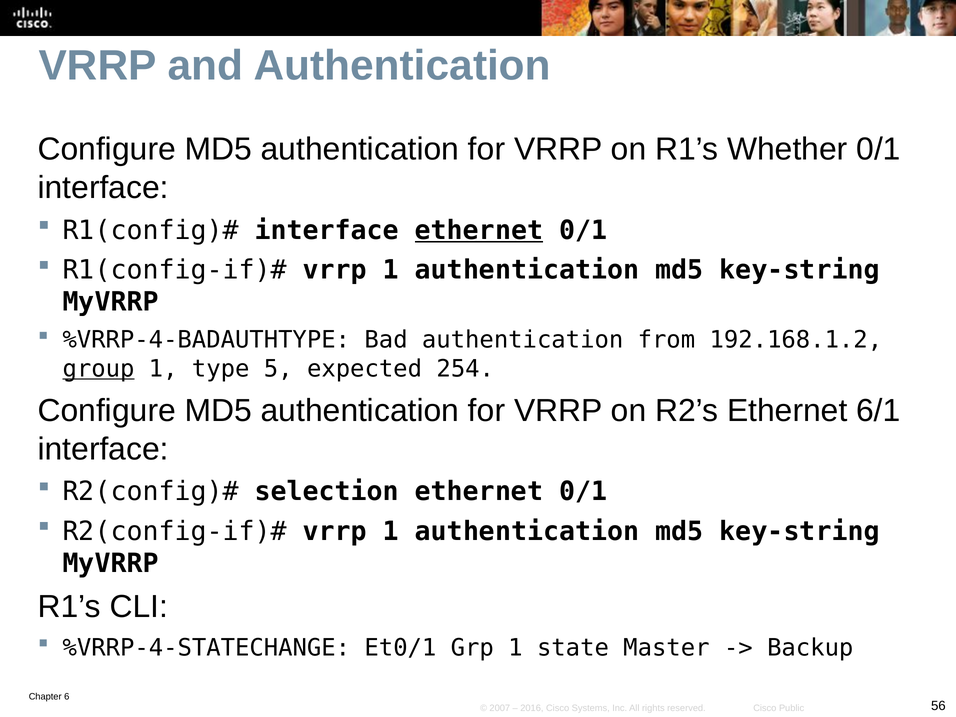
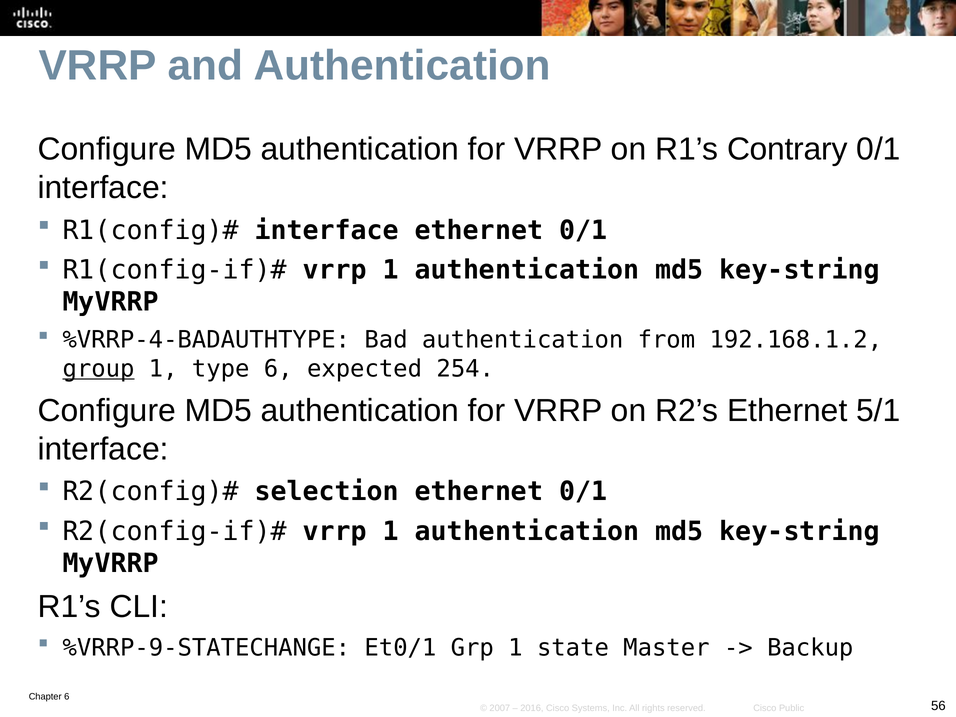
Whether: Whether -> Contrary
ethernet at (479, 230) underline: present -> none
type 5: 5 -> 6
6/1: 6/1 -> 5/1
%VRRP-4-STATECHANGE: %VRRP-4-STATECHANGE -> %VRRP-9-STATECHANGE
